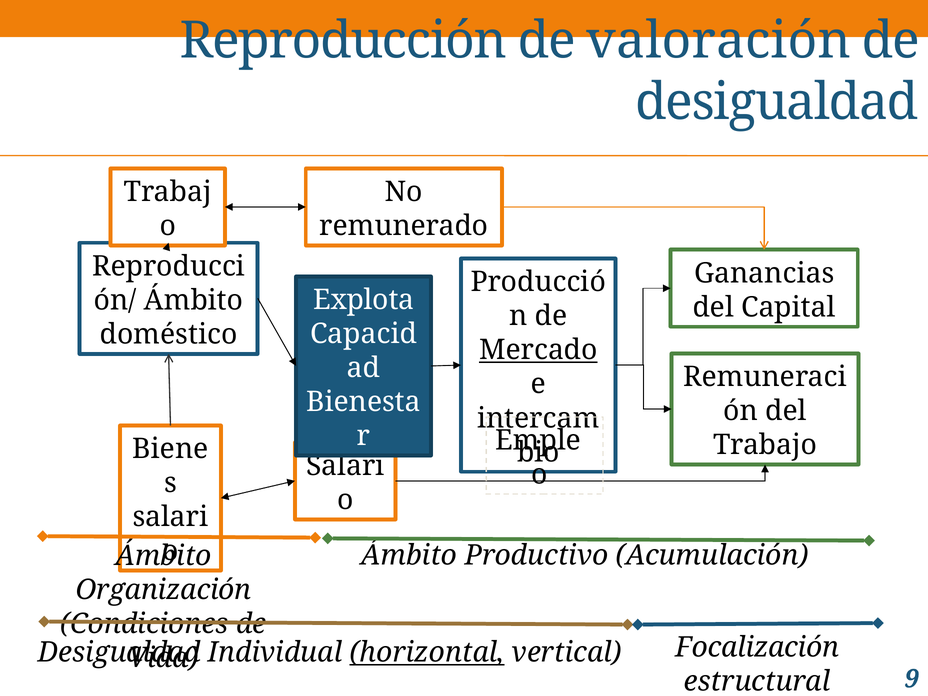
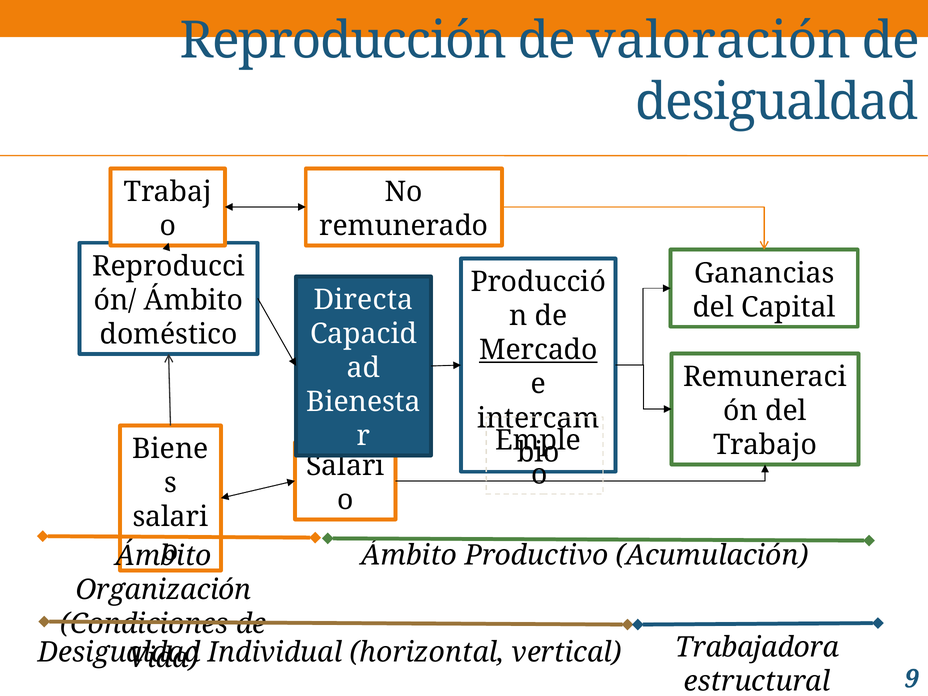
Explota: Explota -> Directa
horizontal underline: present -> none
Focalización: Focalización -> Trabajadora
